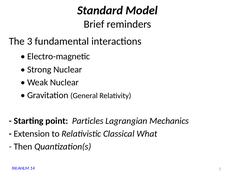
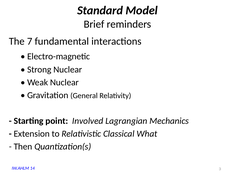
The 3: 3 -> 7
Particles: Particles -> Involved
